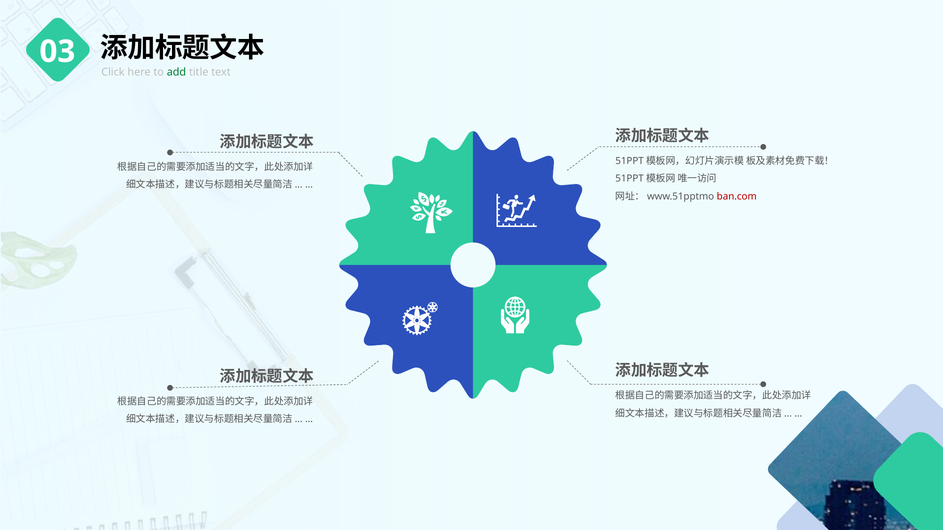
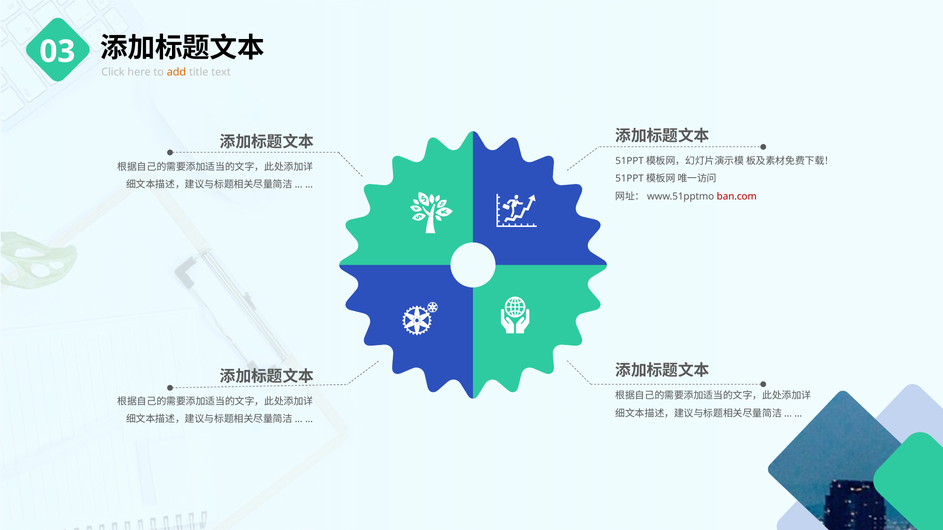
add colour: green -> orange
